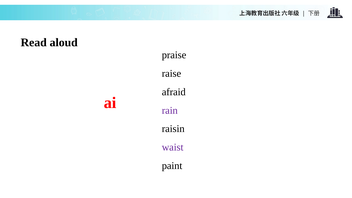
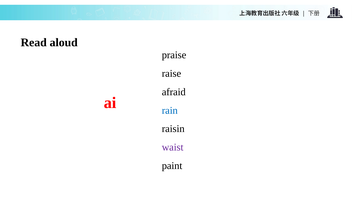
rain colour: purple -> blue
